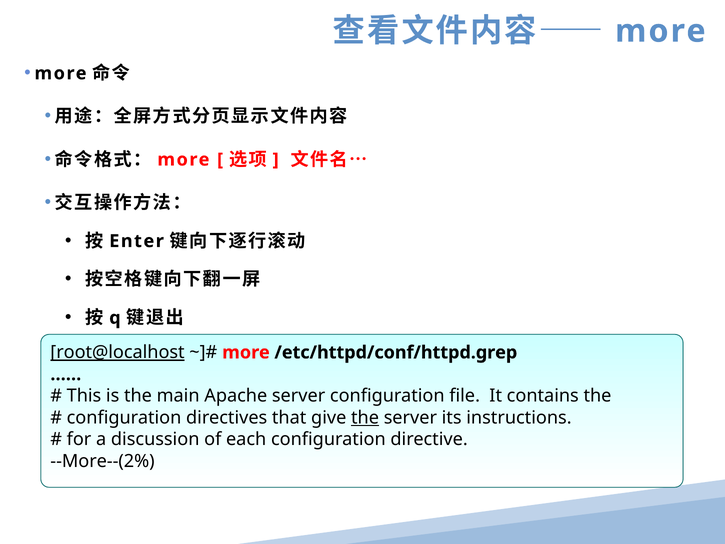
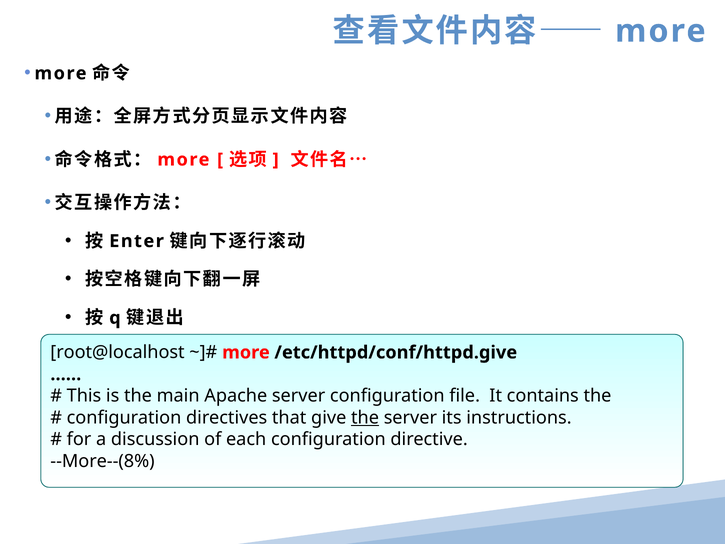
root@localhost underline: present -> none
/etc/httpd/conf/httpd.grep: /etc/httpd/conf/httpd.grep -> /etc/httpd/conf/httpd.give
--More--(2%: --More--(2% -> --More--(8%
